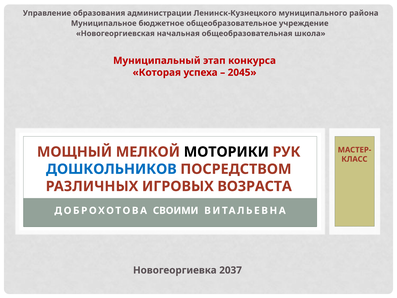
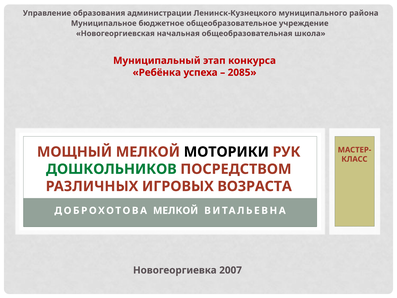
Которая: Которая -> Ребёнка
2045: 2045 -> 2085
ДОШКОЛЬНИКОВ colour: blue -> green
ДОБРОХОТОВА СВОИМИ: СВОИМИ -> МЕЛКОЙ
2037: 2037 -> 2007
